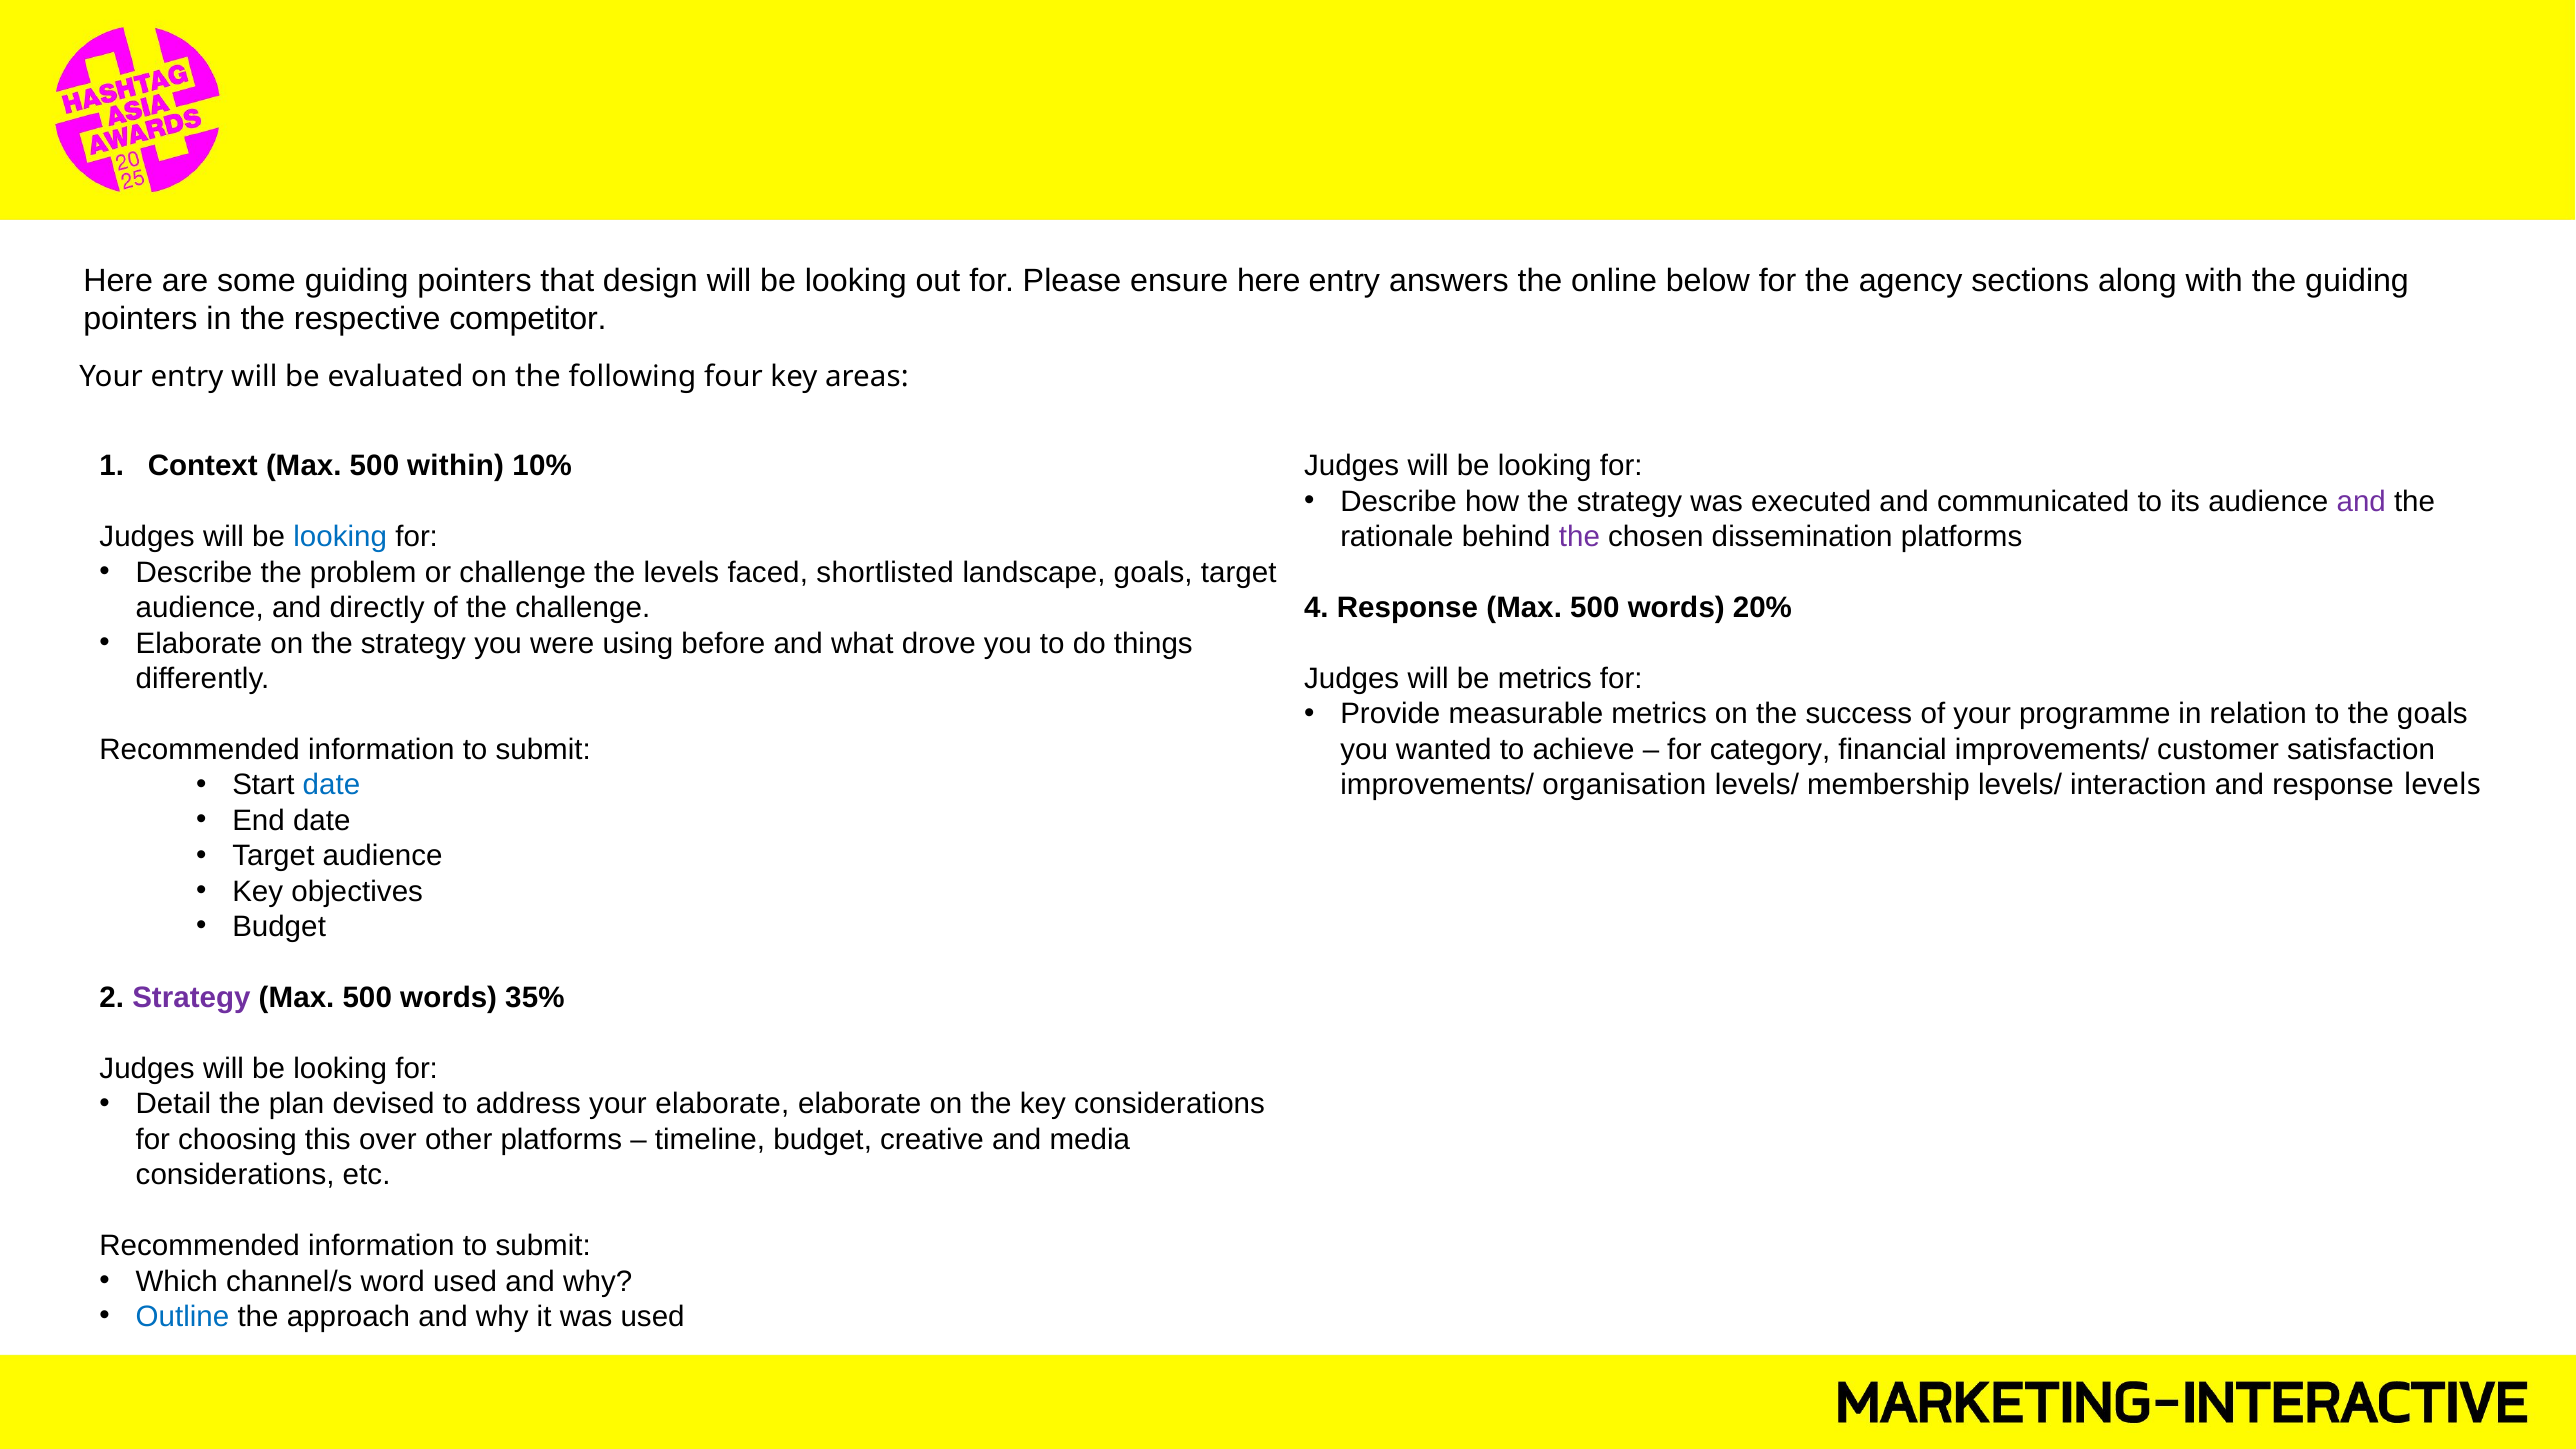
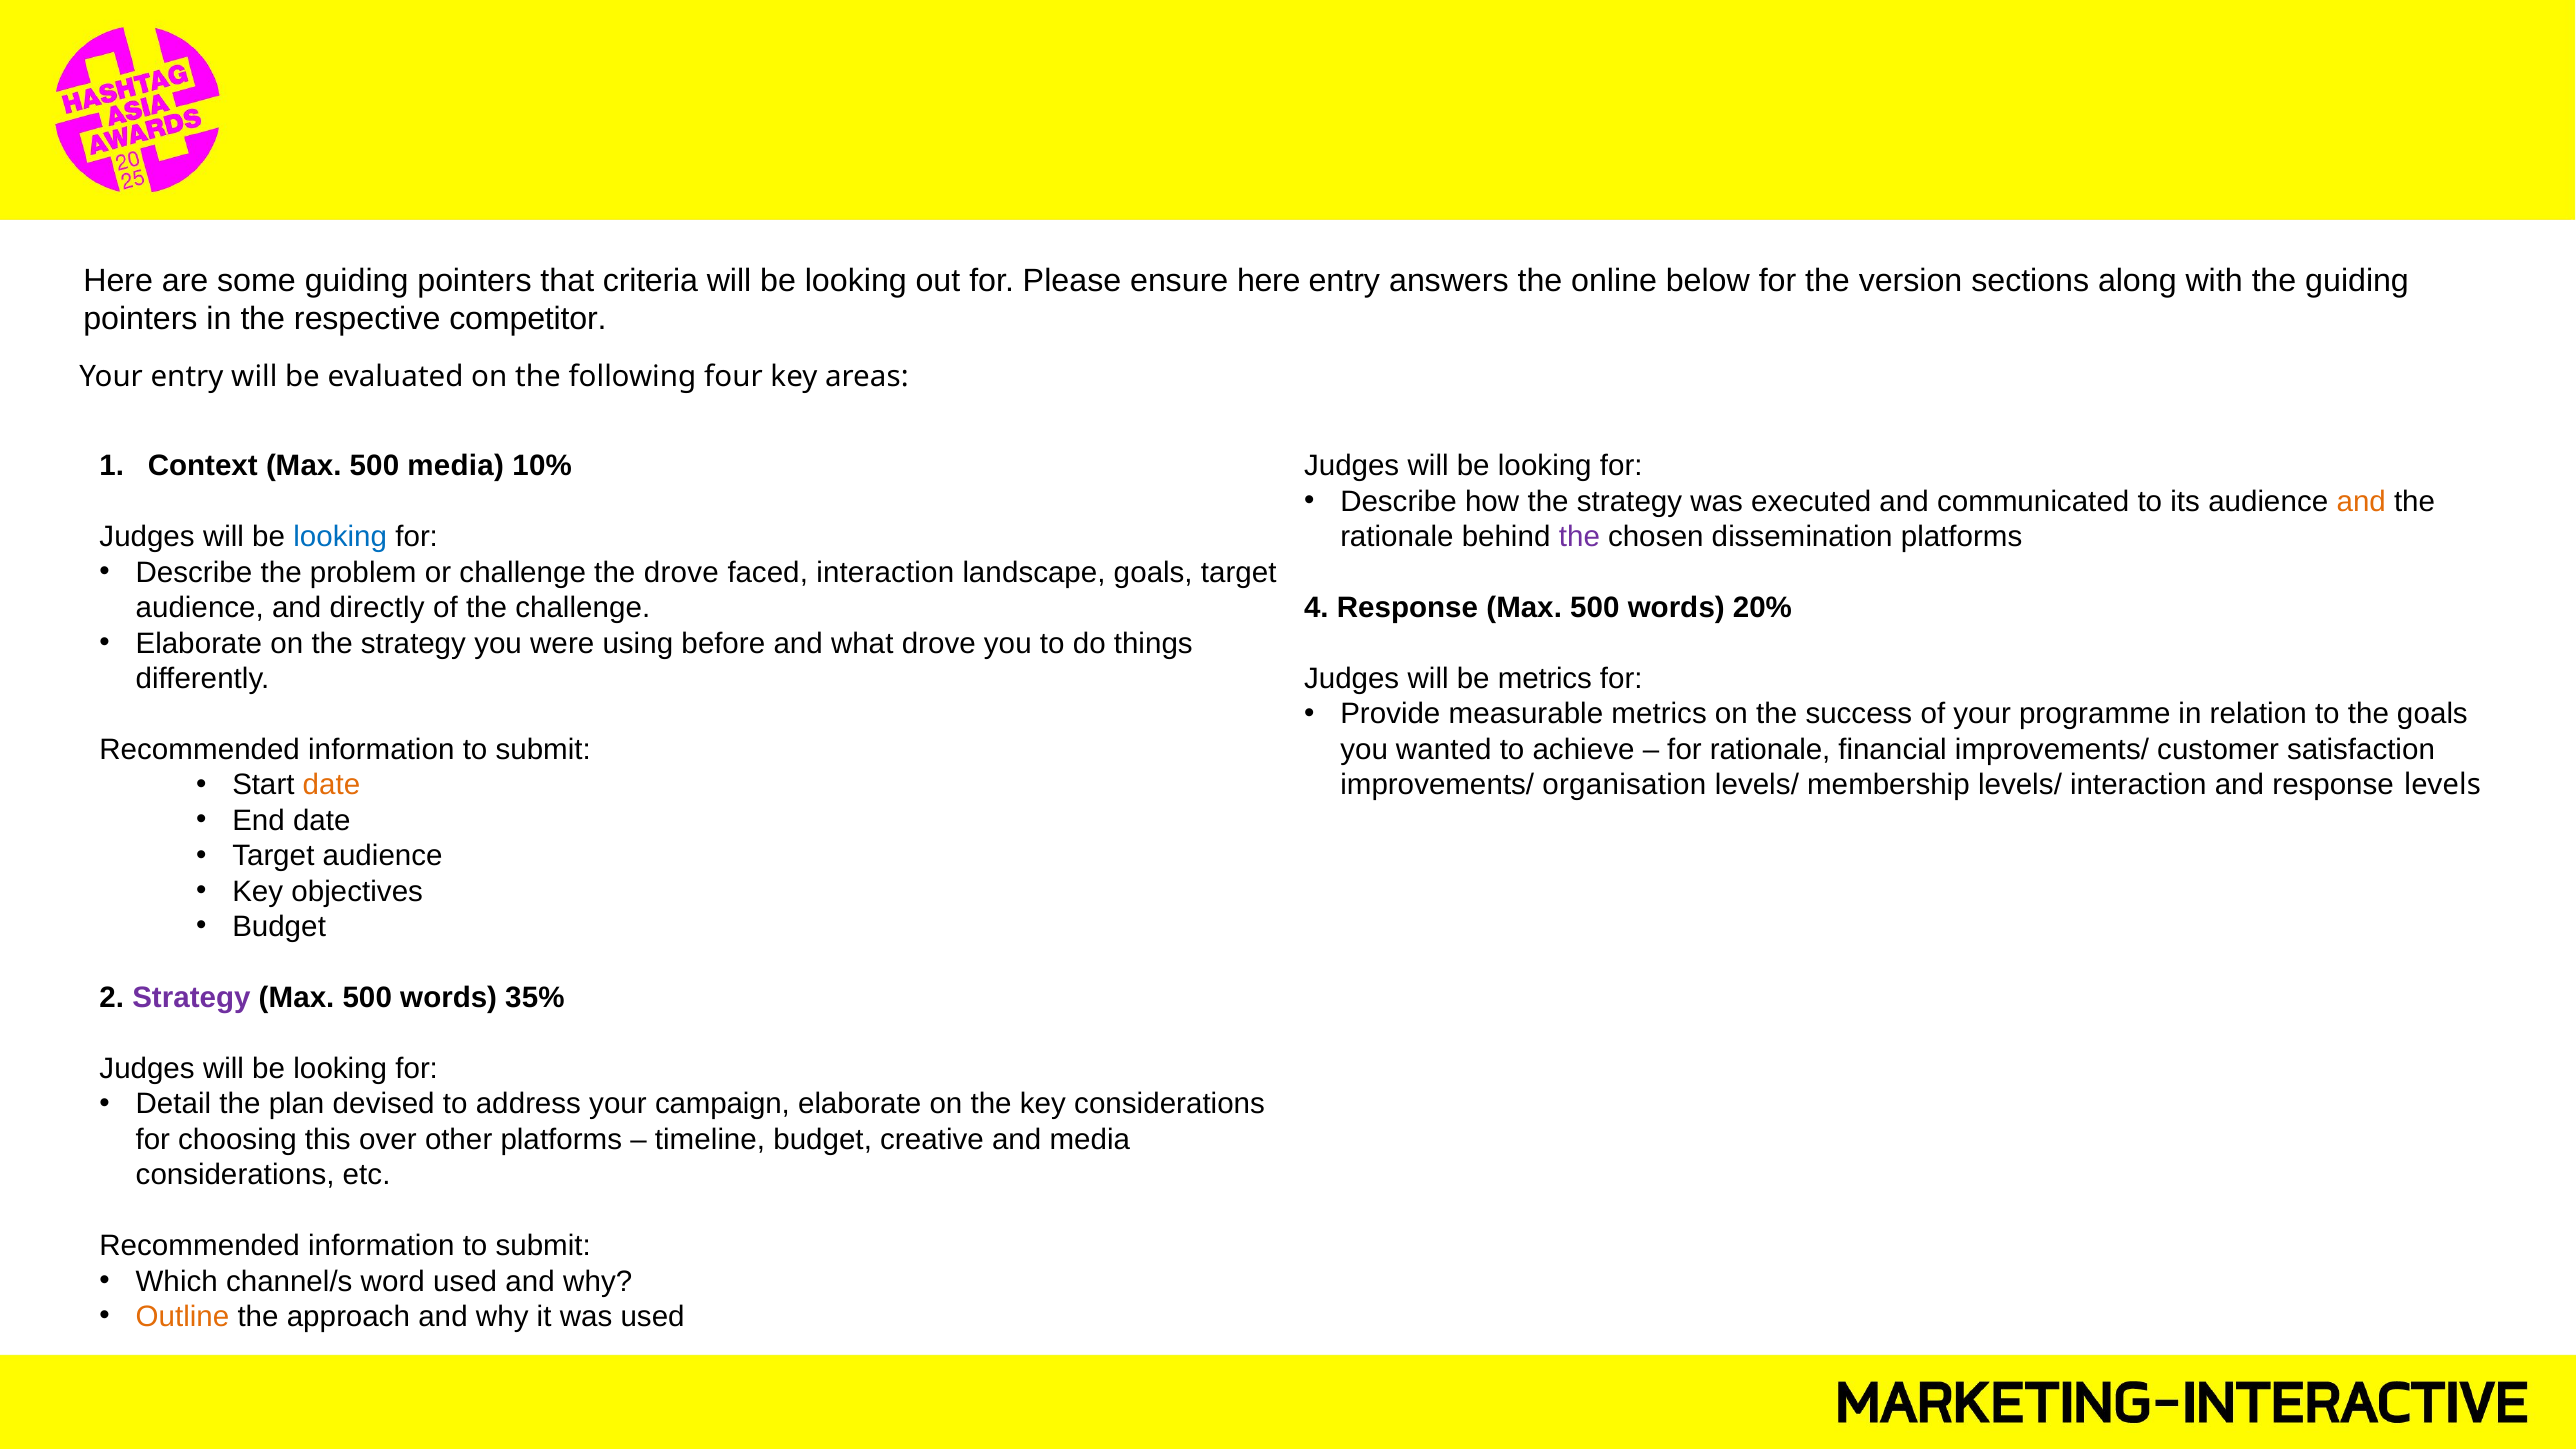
design: design -> criteria
agency: agency -> version
500 within: within -> media
and at (2361, 502) colour: purple -> orange
the levels: levels -> drove
faced shortlisted: shortlisted -> interaction
for category: category -> rationale
date at (331, 785) colour: blue -> orange
your elaborate: elaborate -> campaign
Outline colour: blue -> orange
